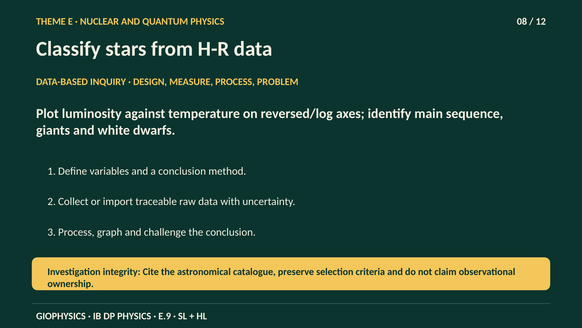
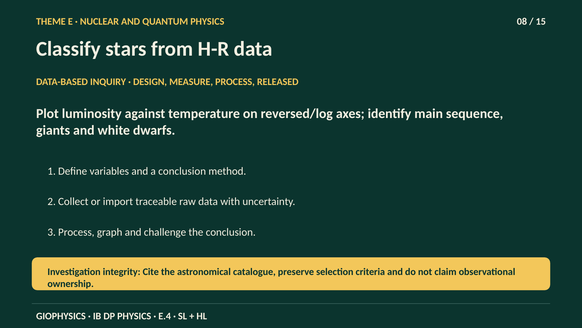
12: 12 -> 15
PROBLEM: PROBLEM -> RELEASED
E.9: E.9 -> E.4
